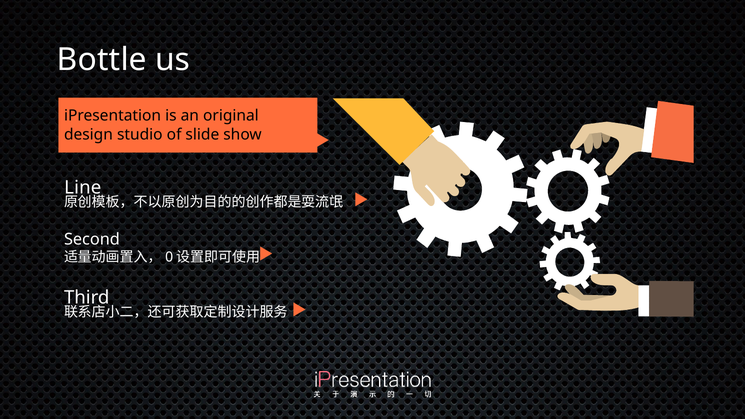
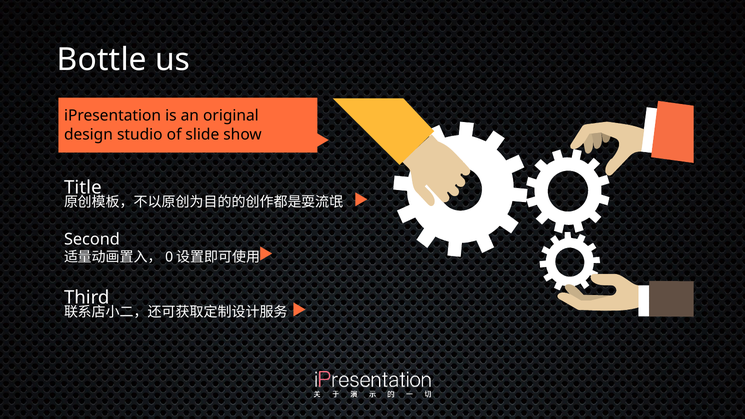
Line: Line -> Title
